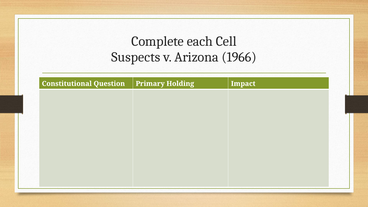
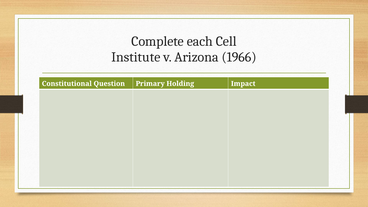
Suspects: Suspects -> Institute
